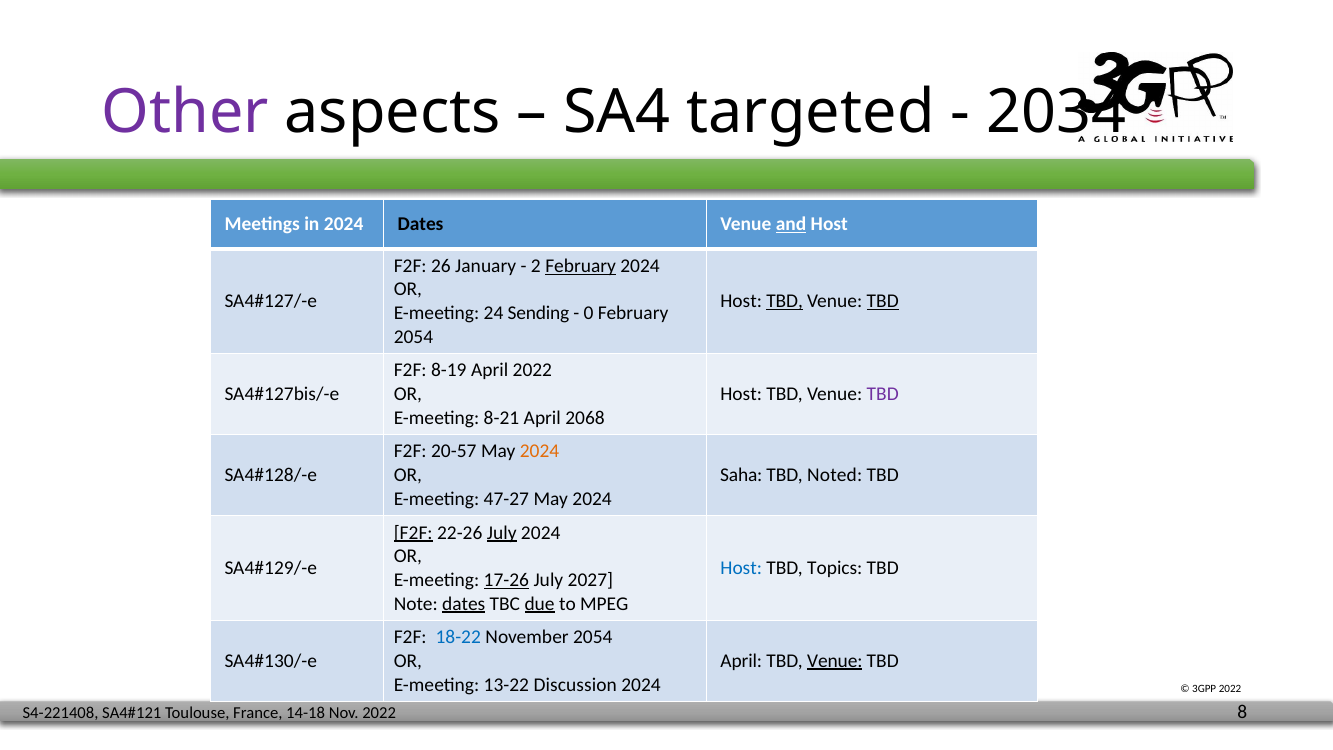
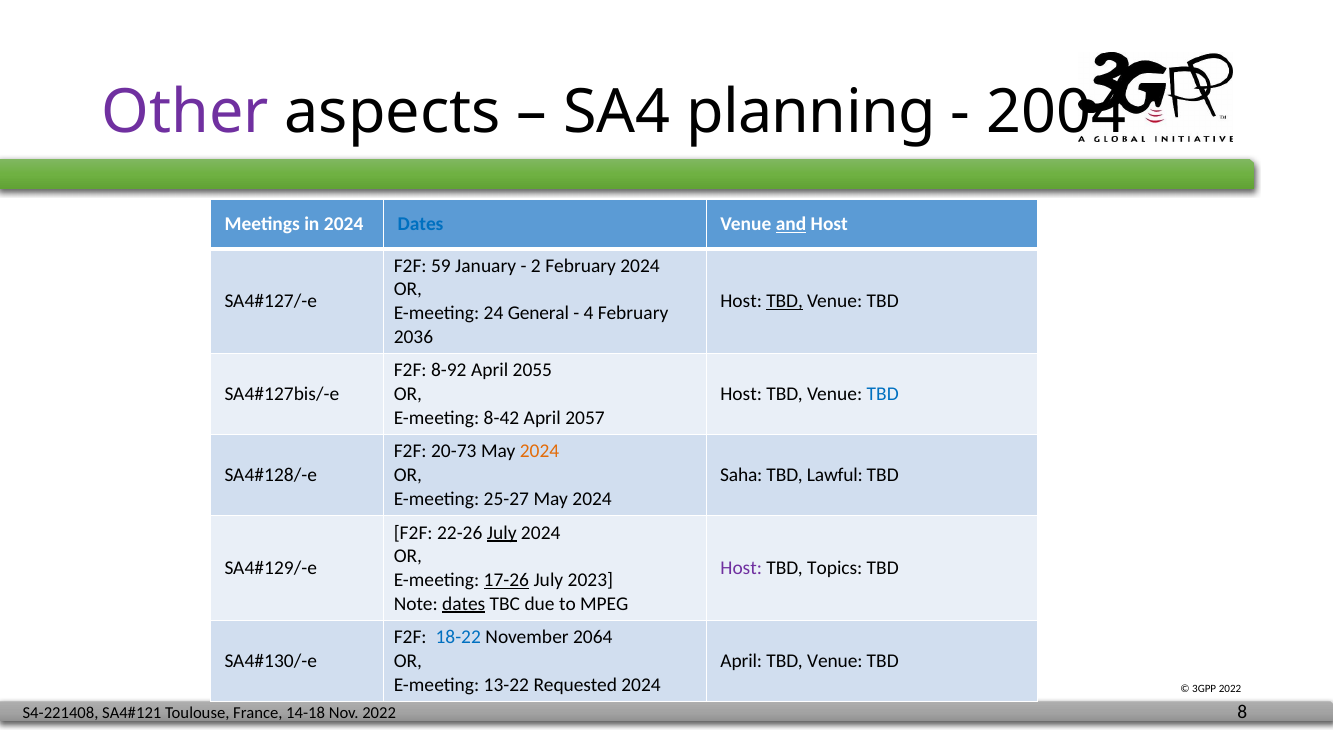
targeted: targeted -> planning
2034: 2034 -> 2004
Dates at (421, 224) colour: black -> blue
26: 26 -> 59
February at (581, 266) underline: present -> none
TBD at (883, 301) underline: present -> none
Sending: Sending -> General
0: 0 -> 4
2054 at (413, 337): 2054 -> 2036
8-19: 8-19 -> 8-92
April 2022: 2022 -> 2055
TBD at (883, 394) colour: purple -> blue
8-21: 8-21 -> 8-42
2068: 2068 -> 2057
20-57: 20-57 -> 20-73
Noted: Noted -> Lawful
47-27: 47-27 -> 25-27
F2F at (413, 532) underline: present -> none
Host at (741, 568) colour: blue -> purple
2027: 2027 -> 2023
due underline: present -> none
November 2054: 2054 -> 2064
Venue at (835, 660) underline: present -> none
Discussion: Discussion -> Requested
